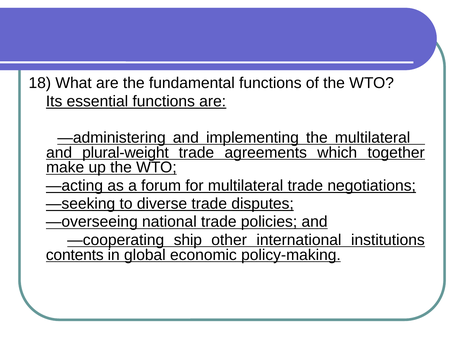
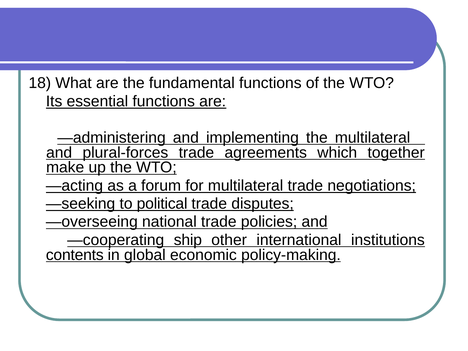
plural-weight: plural-weight -> plural-forces
diverse: diverse -> political
